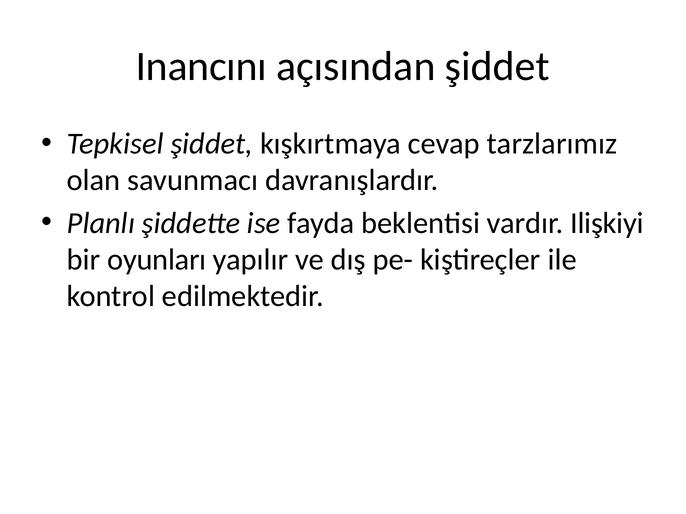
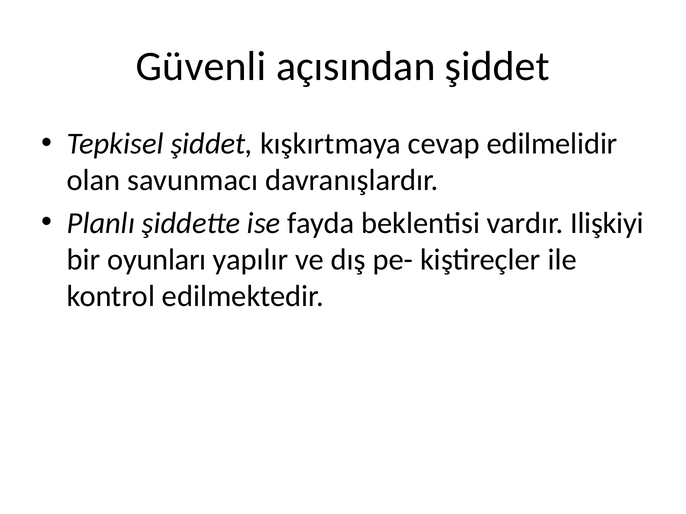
Inancını: Inancını -> Güvenli
tarzlarımız: tarzlarımız -> edilmelidir
